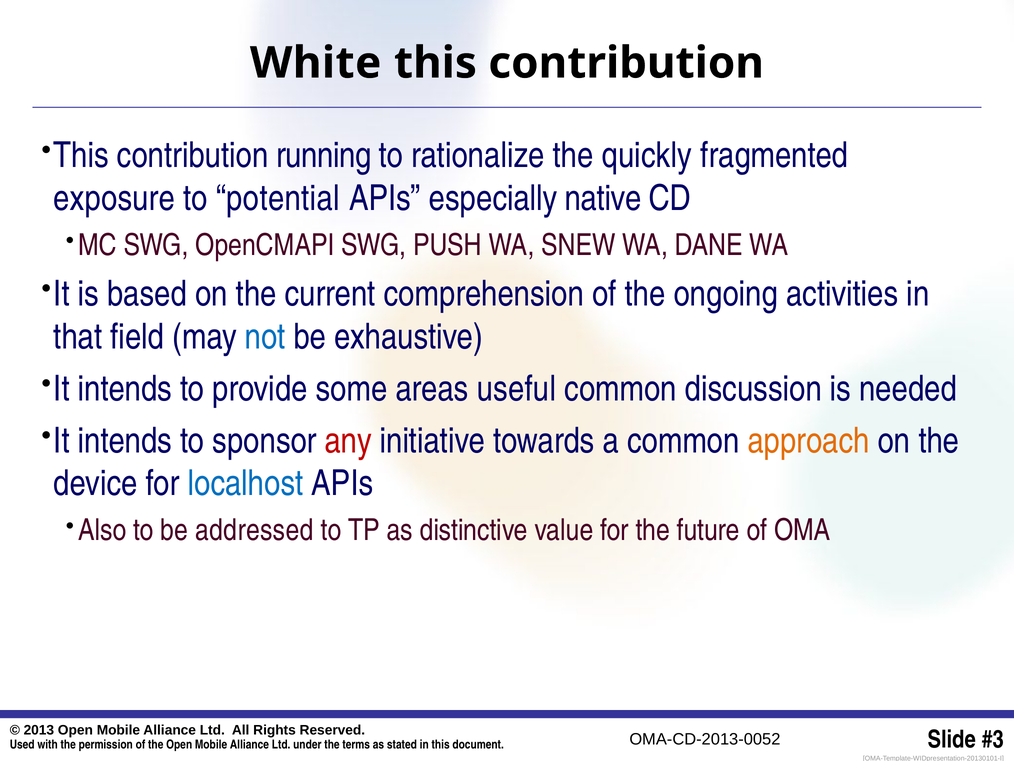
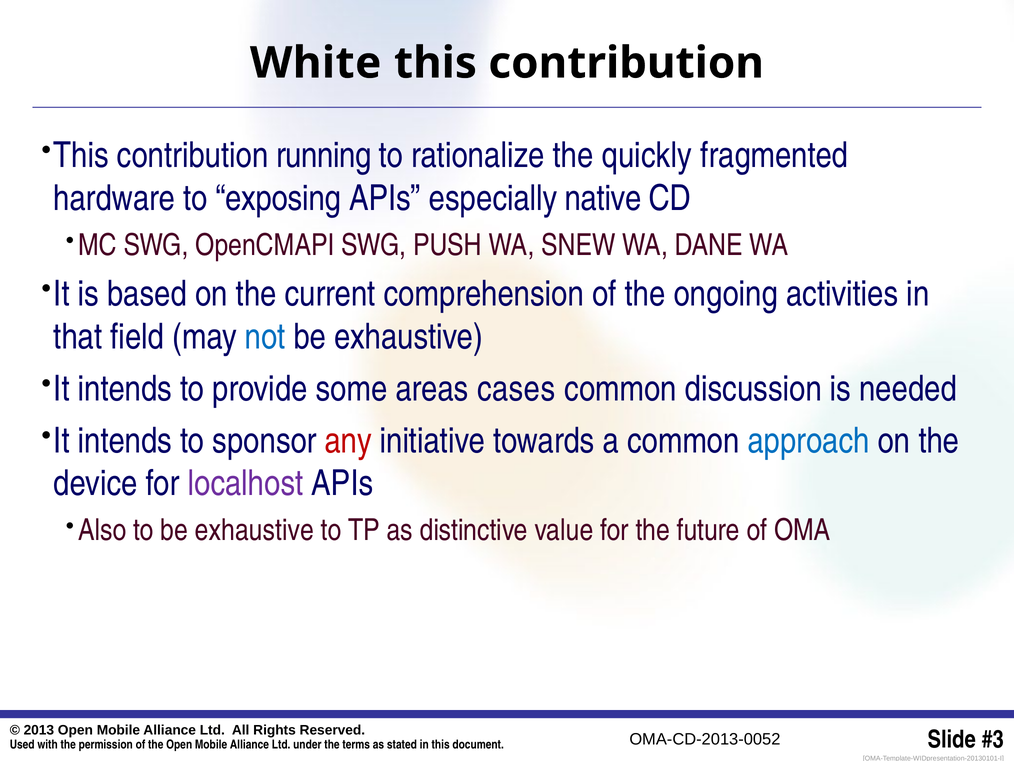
exposure: exposure -> hardware
potential: potential -> exposing
useful: useful -> cases
approach colour: orange -> blue
localhost colour: blue -> purple
to be addressed: addressed -> exhaustive
